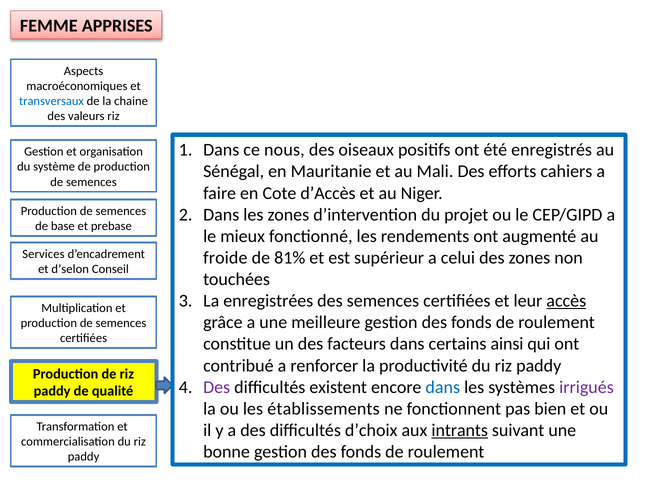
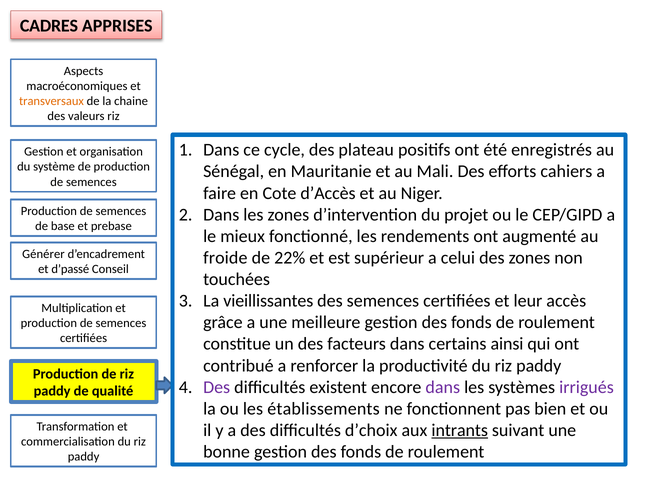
FEMME: FEMME -> CADRES
transversaux colour: blue -> orange
nous: nous -> cycle
oiseaux: oiseaux -> plateau
Services: Services -> Générer
81%: 81% -> 22%
d’selon: d’selon -> d’passé
enregistrées: enregistrées -> vieillissantes
accès underline: present -> none
dans at (443, 387) colour: blue -> purple
